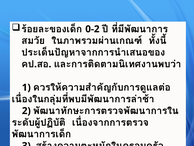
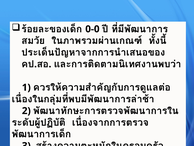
0-2: 0-2 -> 0-0
